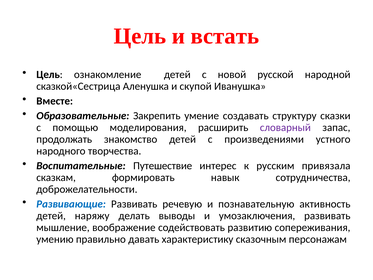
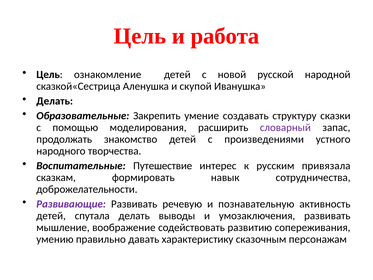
встать: встать -> работа
Вместе at (55, 101): Вместе -> Делать
Развивающие colour: blue -> purple
наряжу: наряжу -> спутала
